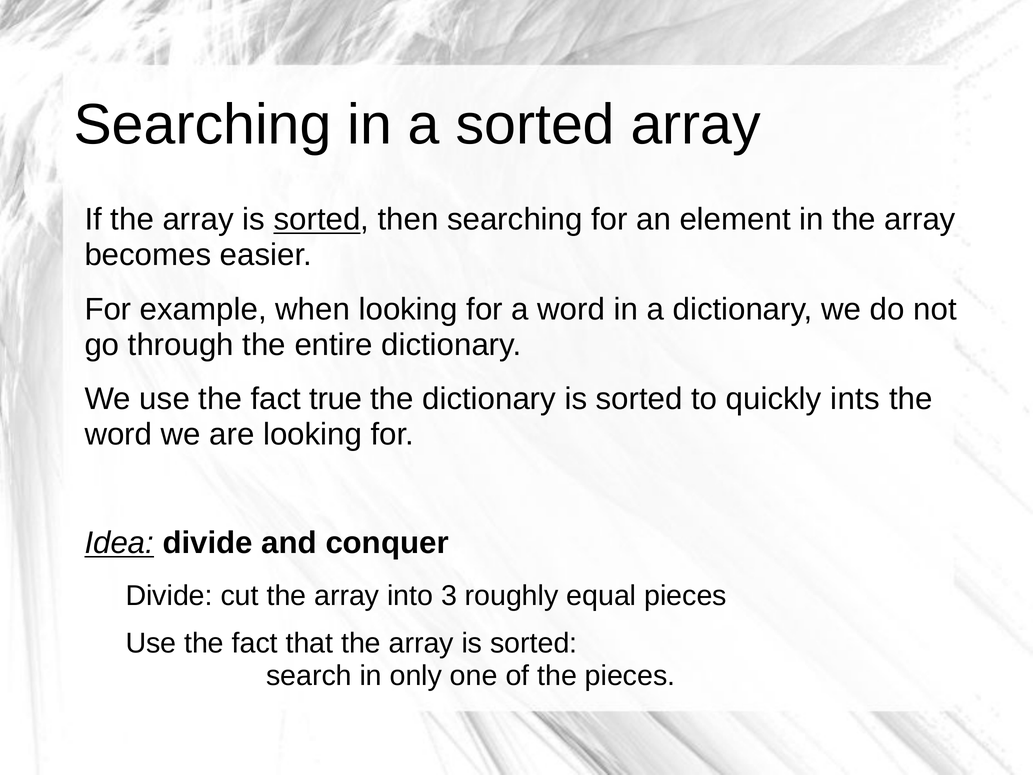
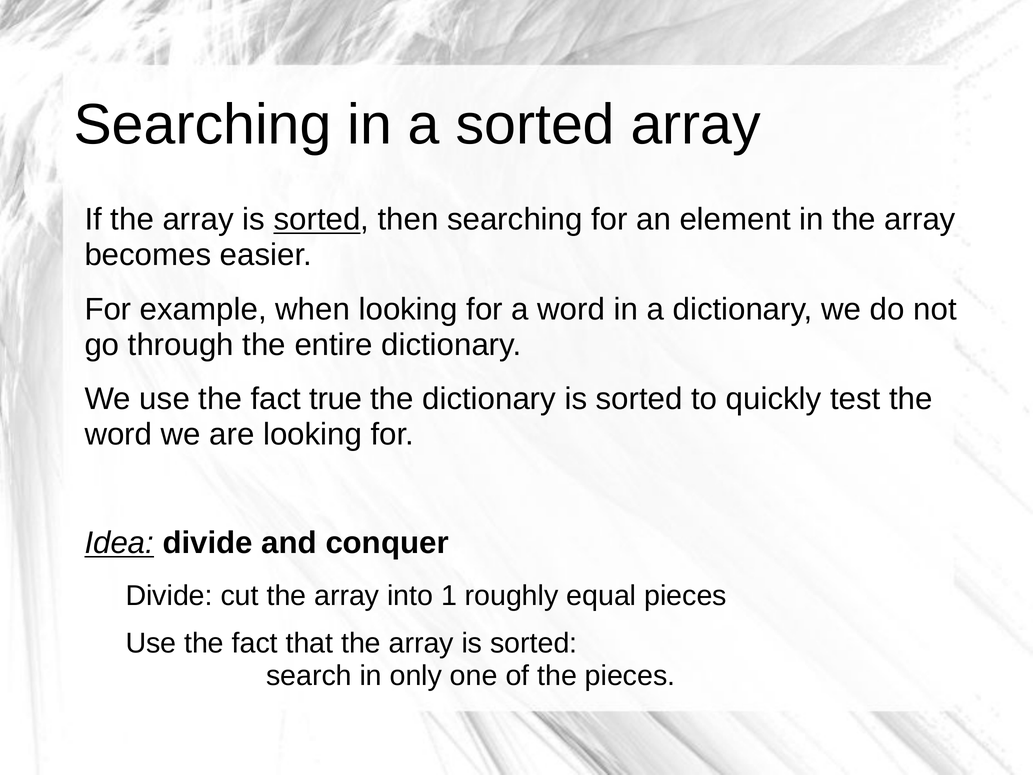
ints: ints -> test
3: 3 -> 1
